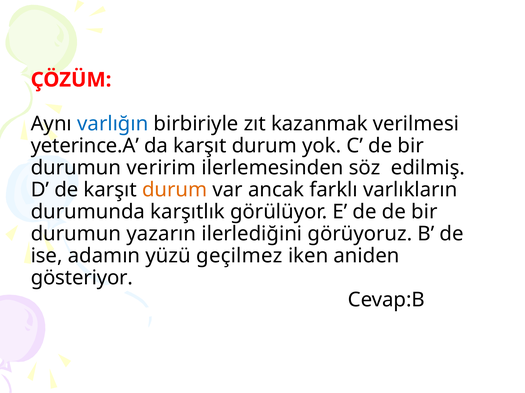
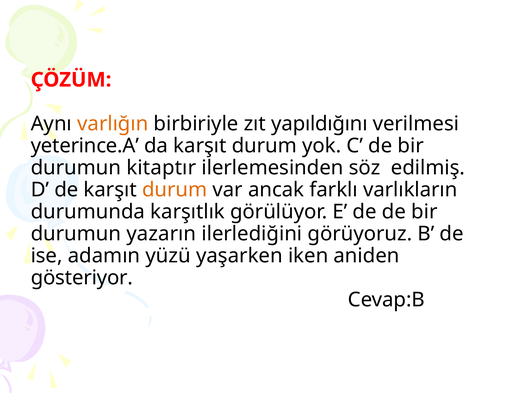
varlığın colour: blue -> orange
kazanmak: kazanmak -> yapıldığını
veririm: veririm -> kitaptır
geçilmez: geçilmez -> yaşarken
